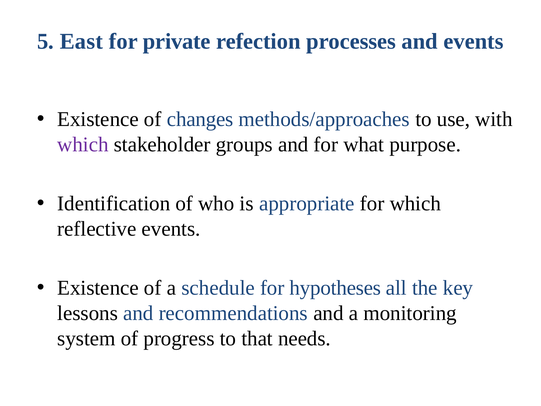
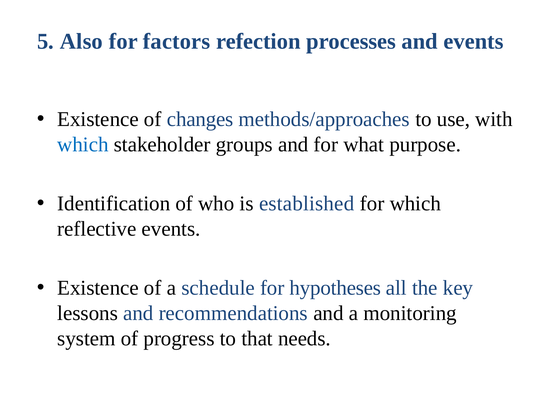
East: East -> Also
private: private -> factors
which at (83, 145) colour: purple -> blue
appropriate: appropriate -> established
